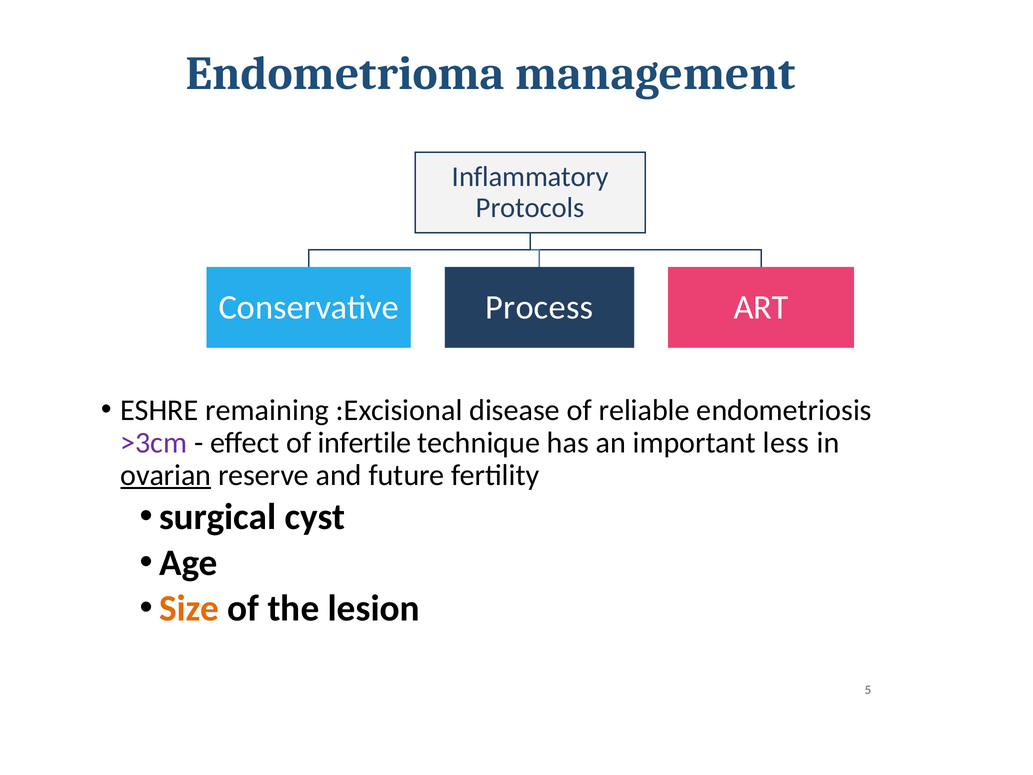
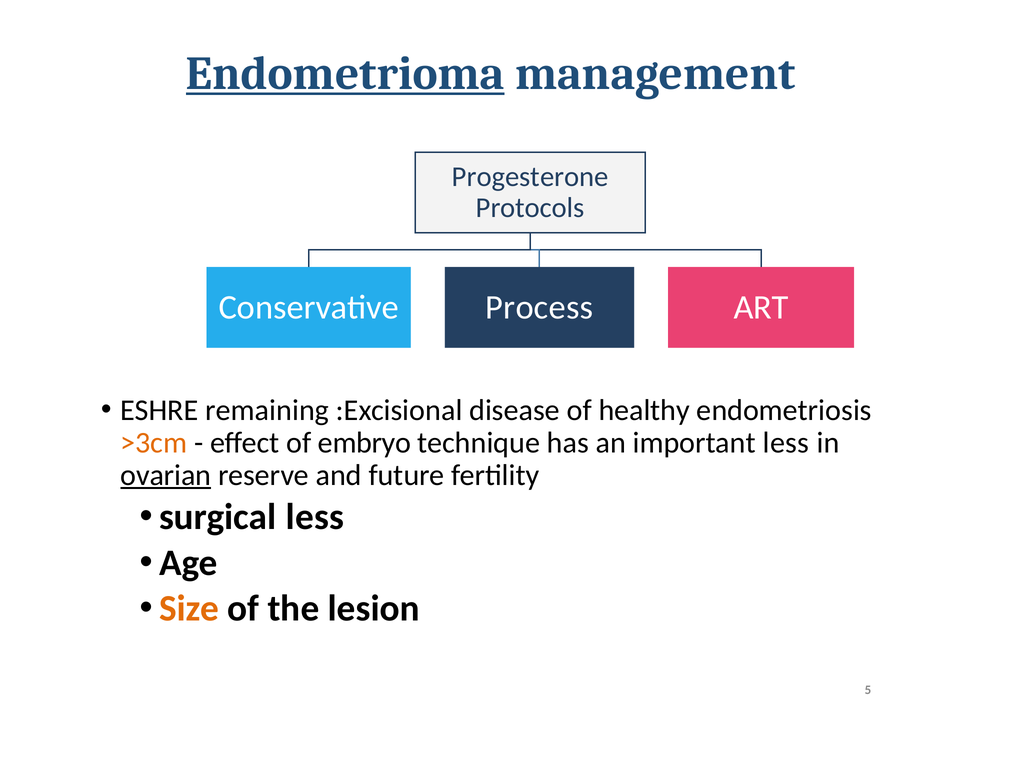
Endometrioma underline: none -> present
Inflammatory: Inflammatory -> Progesterone
reliable: reliable -> healthy
>3cm colour: purple -> orange
infertile: infertile -> embryo
surgical cyst: cyst -> less
